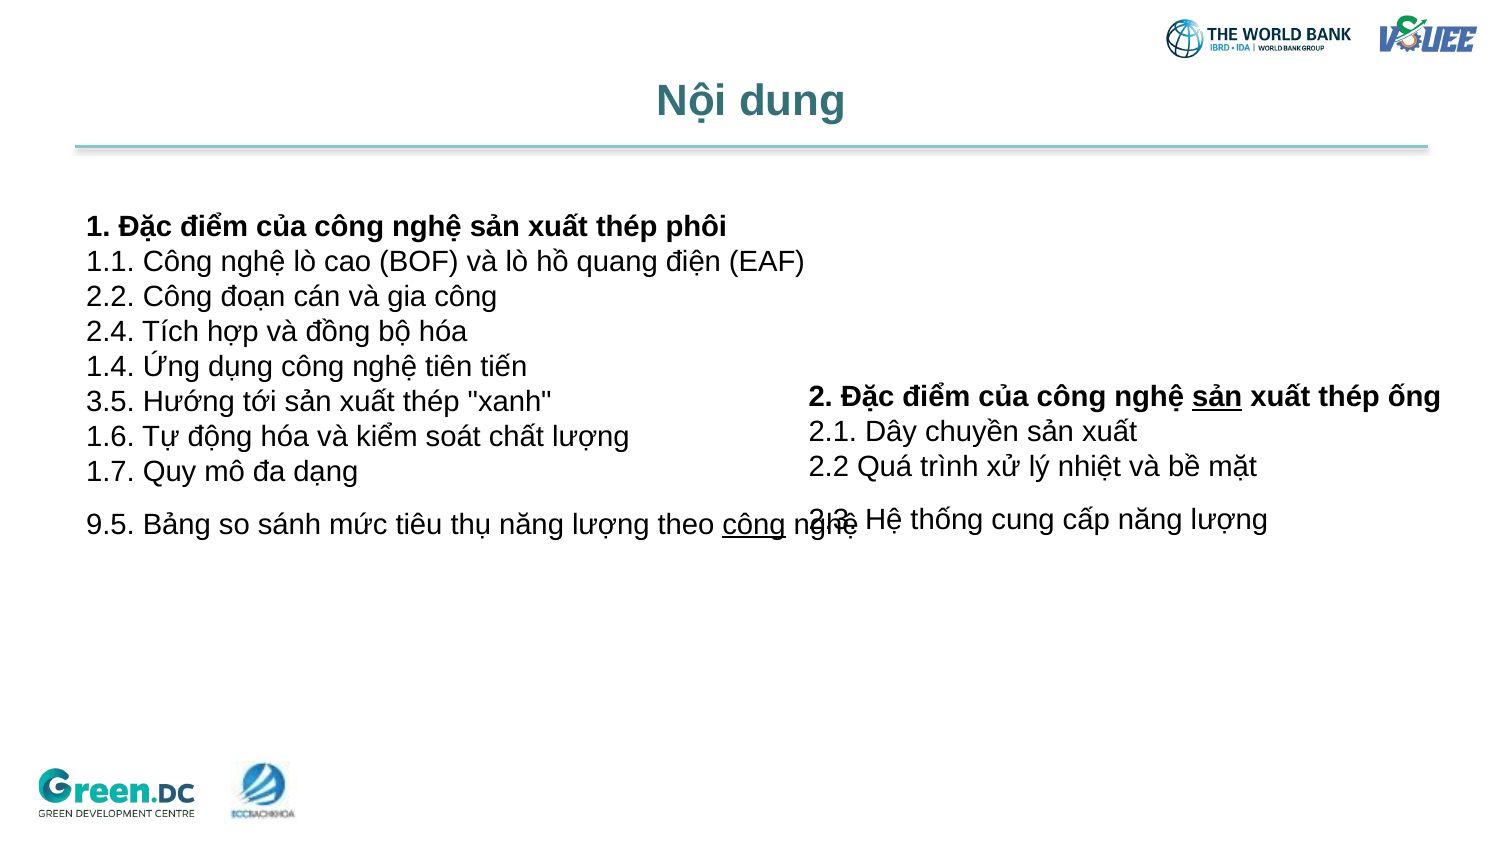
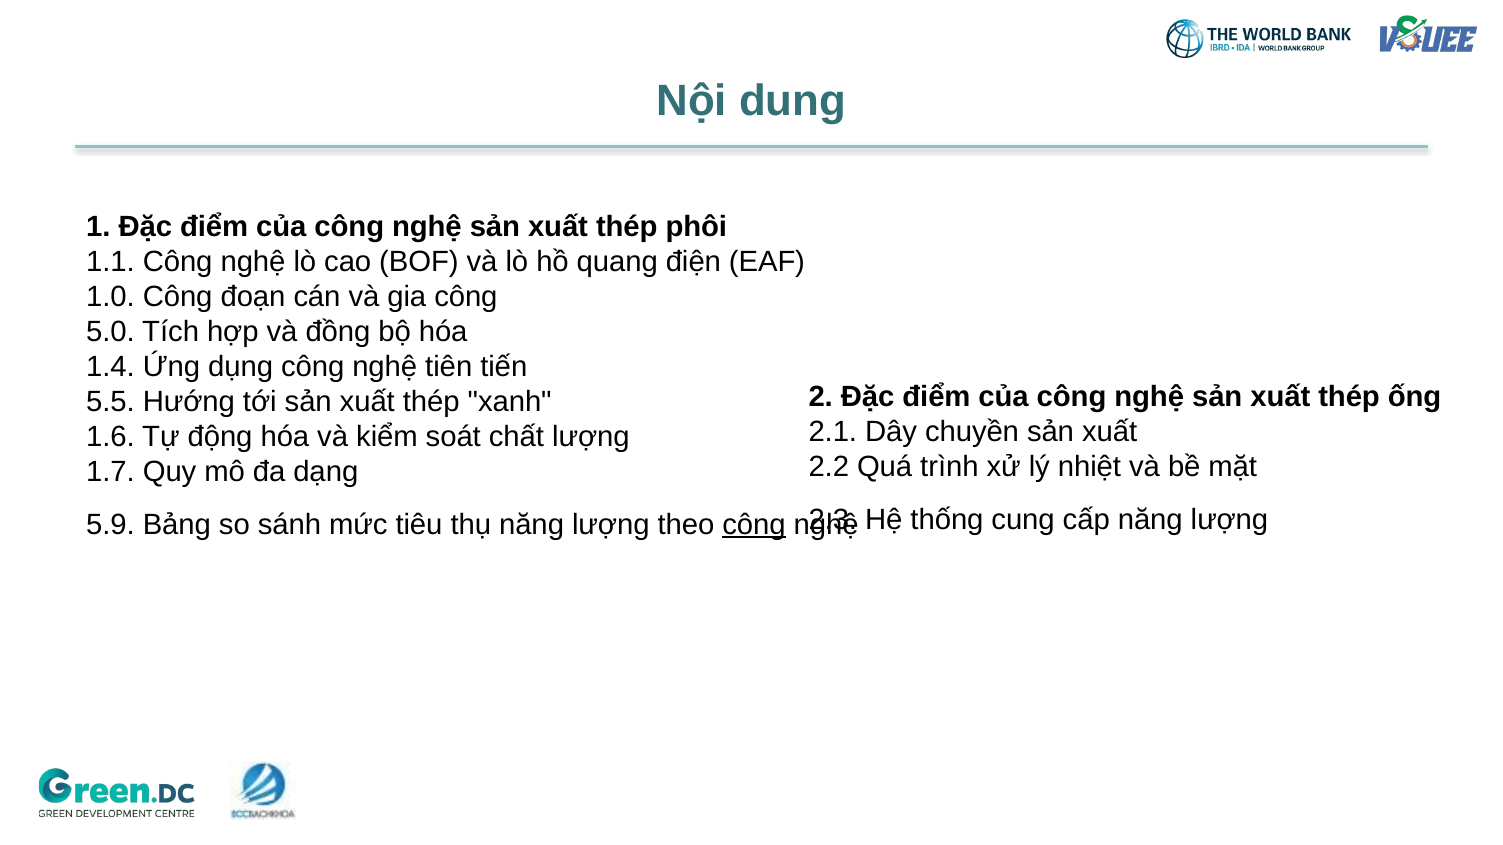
2.2 at (110, 297): 2.2 -> 1.0
2.4: 2.4 -> 5.0
sản at (1217, 397) underline: present -> none
3.5: 3.5 -> 5.5
9.5: 9.5 -> 5.9
